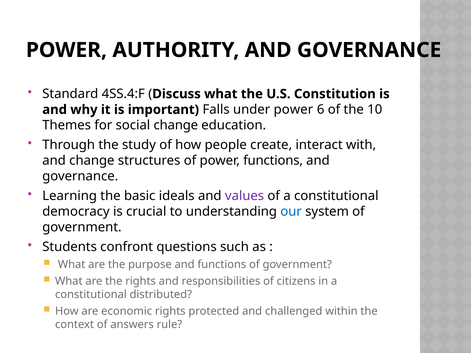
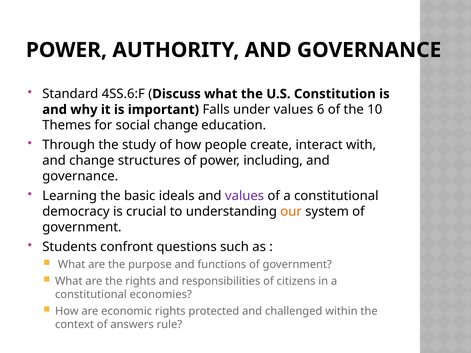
4SS.4:F: 4SS.4:F -> 4SS.6:F
under power: power -> values
power functions: functions -> including
our colour: blue -> orange
distributed: distributed -> economies
